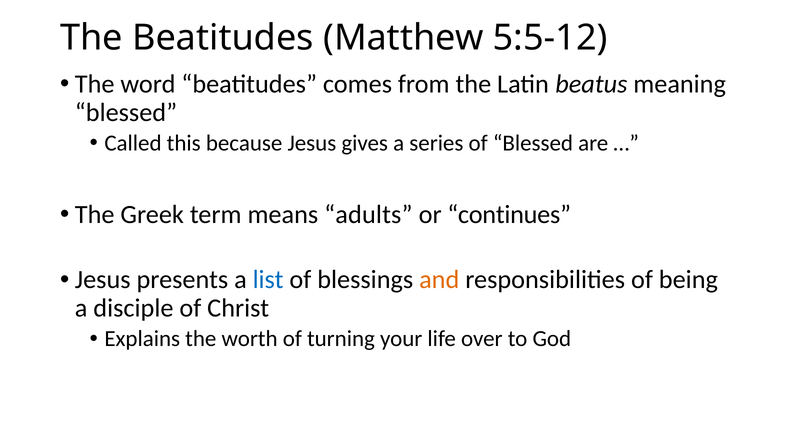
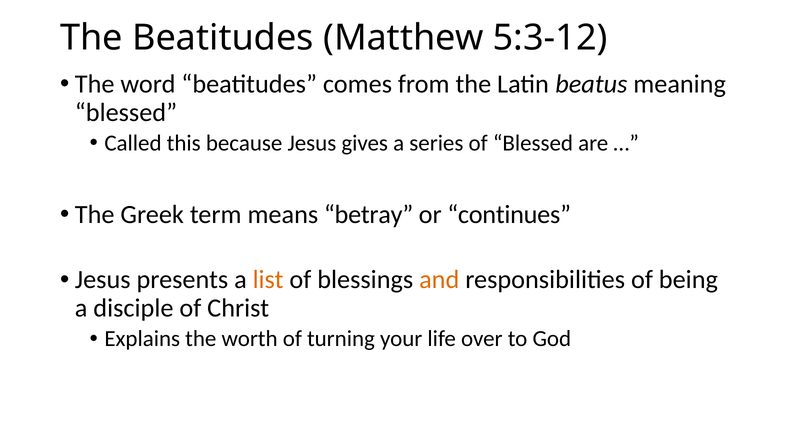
5:5-12: 5:5-12 -> 5:3-12
adults: adults -> betray
list colour: blue -> orange
